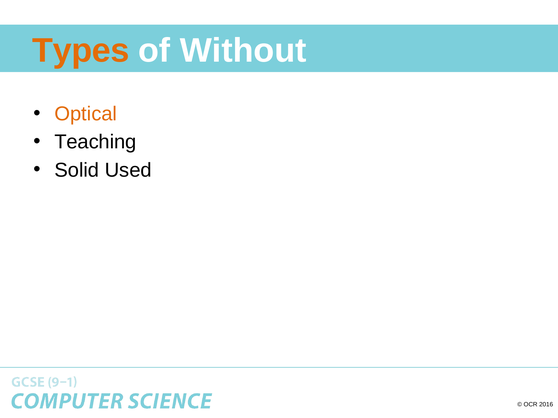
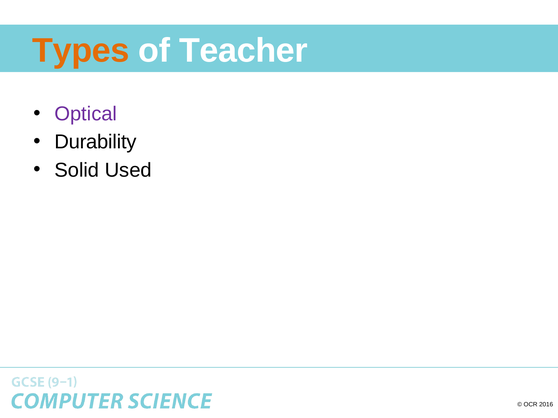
Without: Without -> Teacher
Optical colour: orange -> purple
Teaching: Teaching -> Durability
